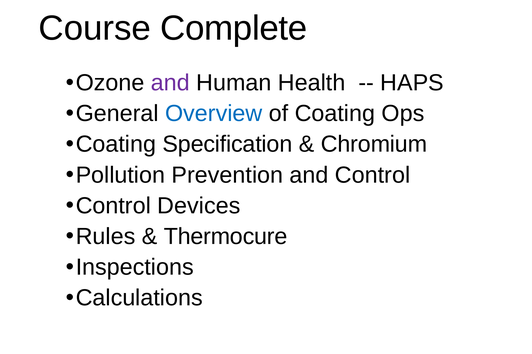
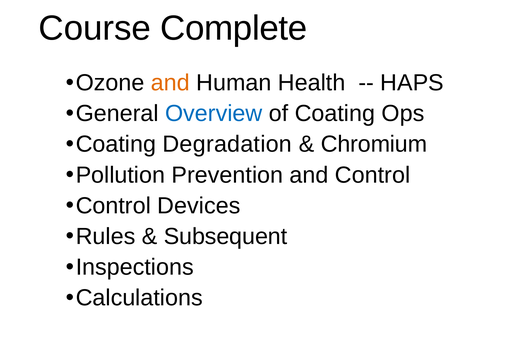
and at (170, 83) colour: purple -> orange
Specification: Specification -> Degradation
Thermocure: Thermocure -> Subsequent
